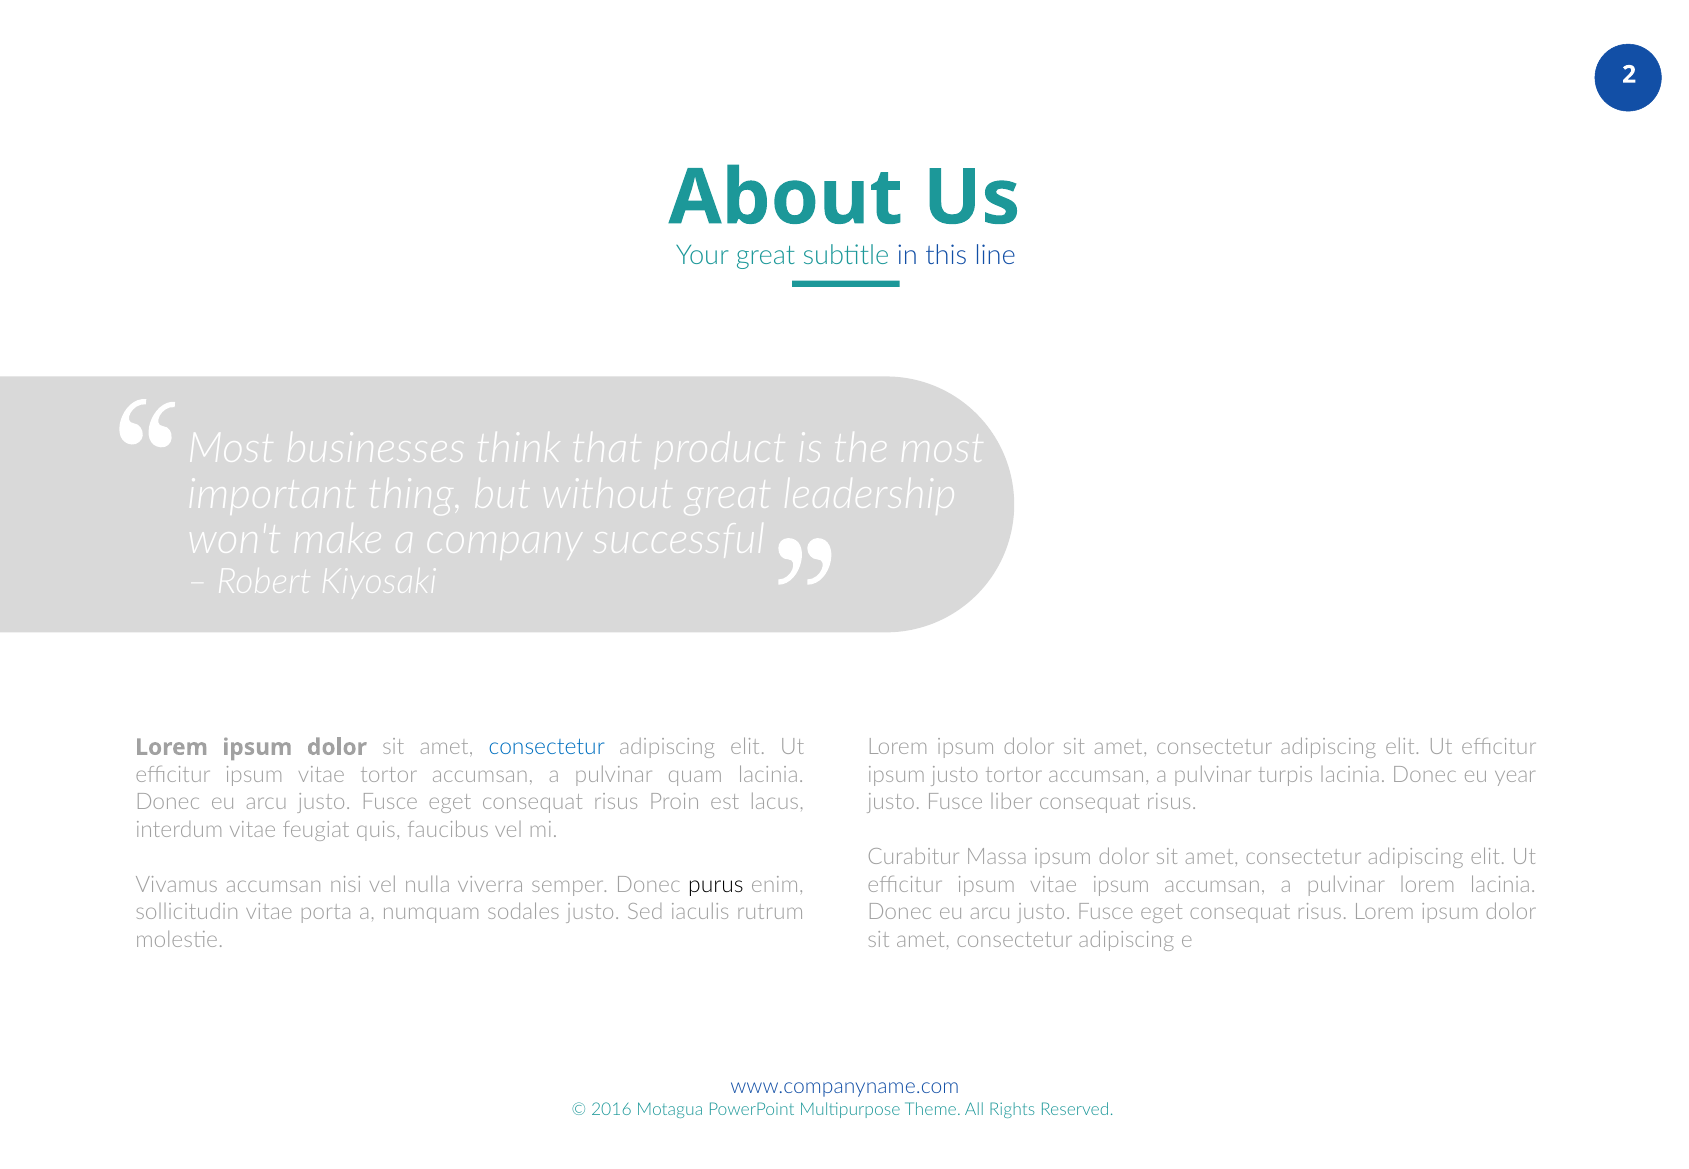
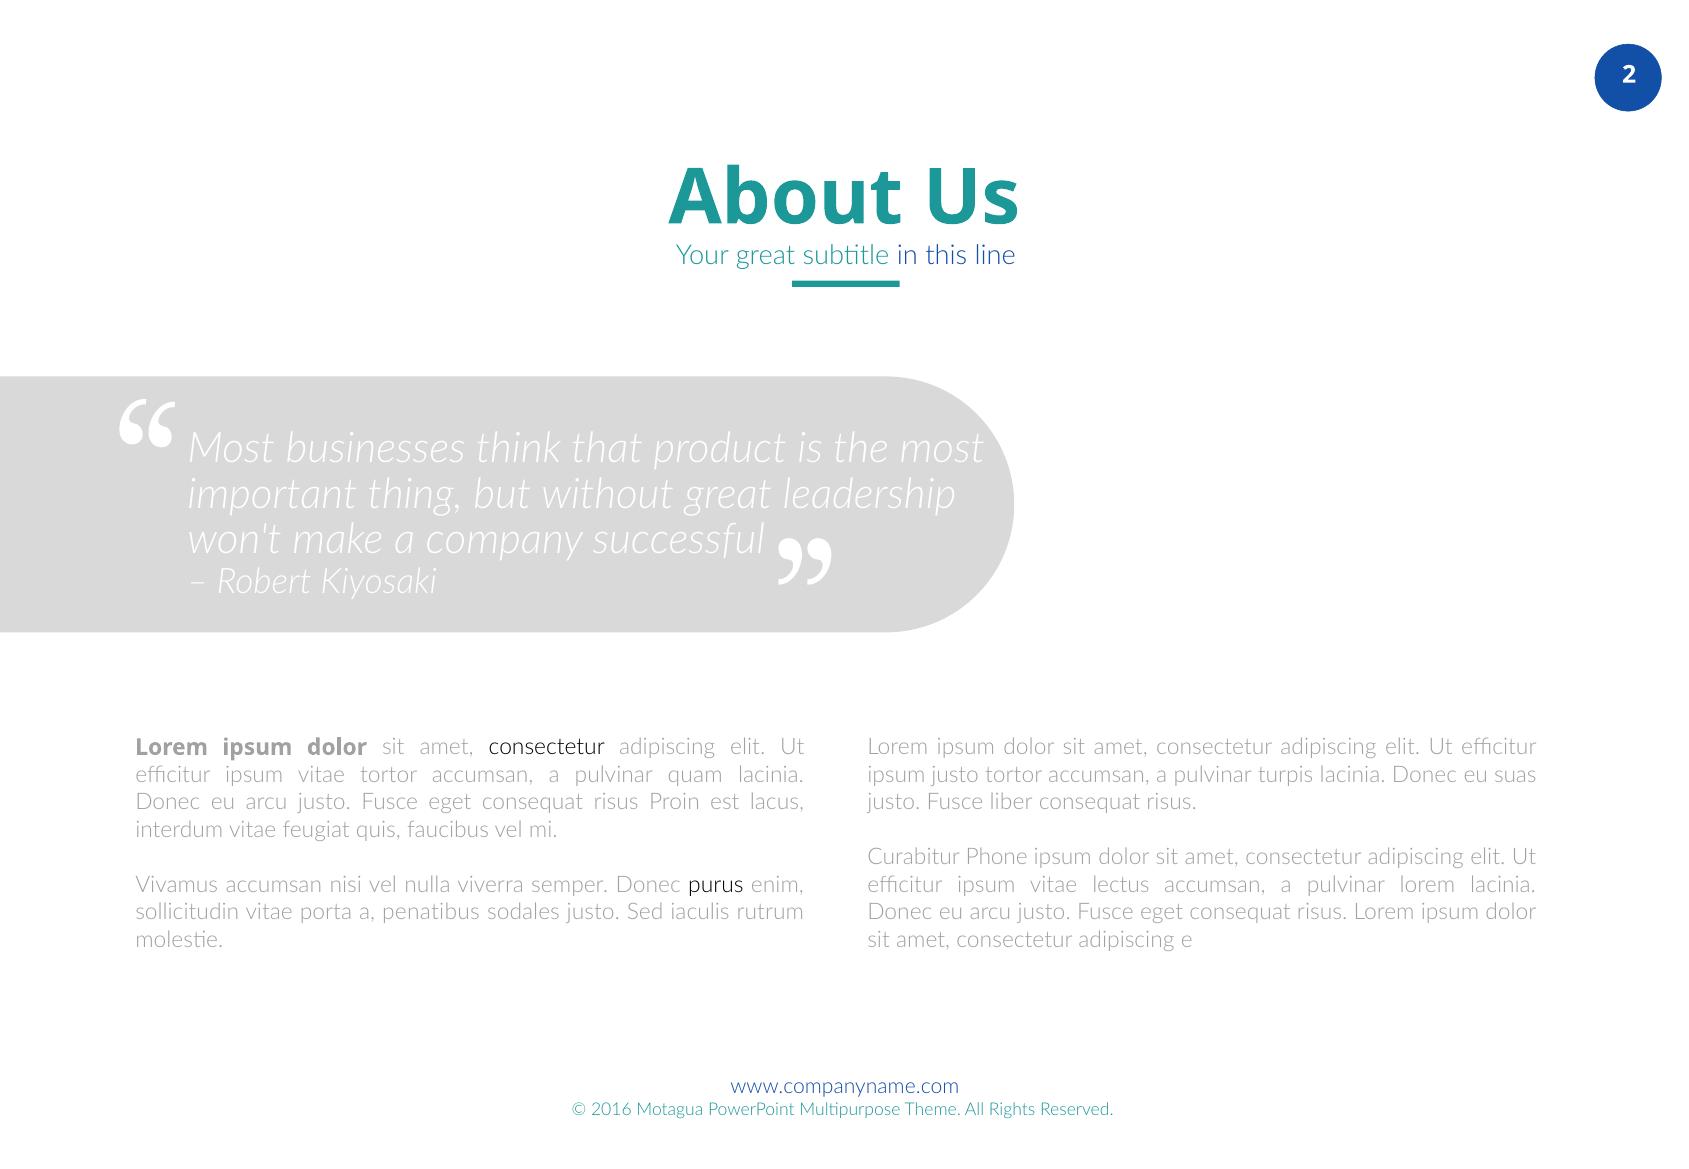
consectetur at (547, 747) colour: blue -> black
year: year -> suas
Massa: Massa -> Phone
vitae ipsum: ipsum -> lectus
numquam: numquam -> penatibus
